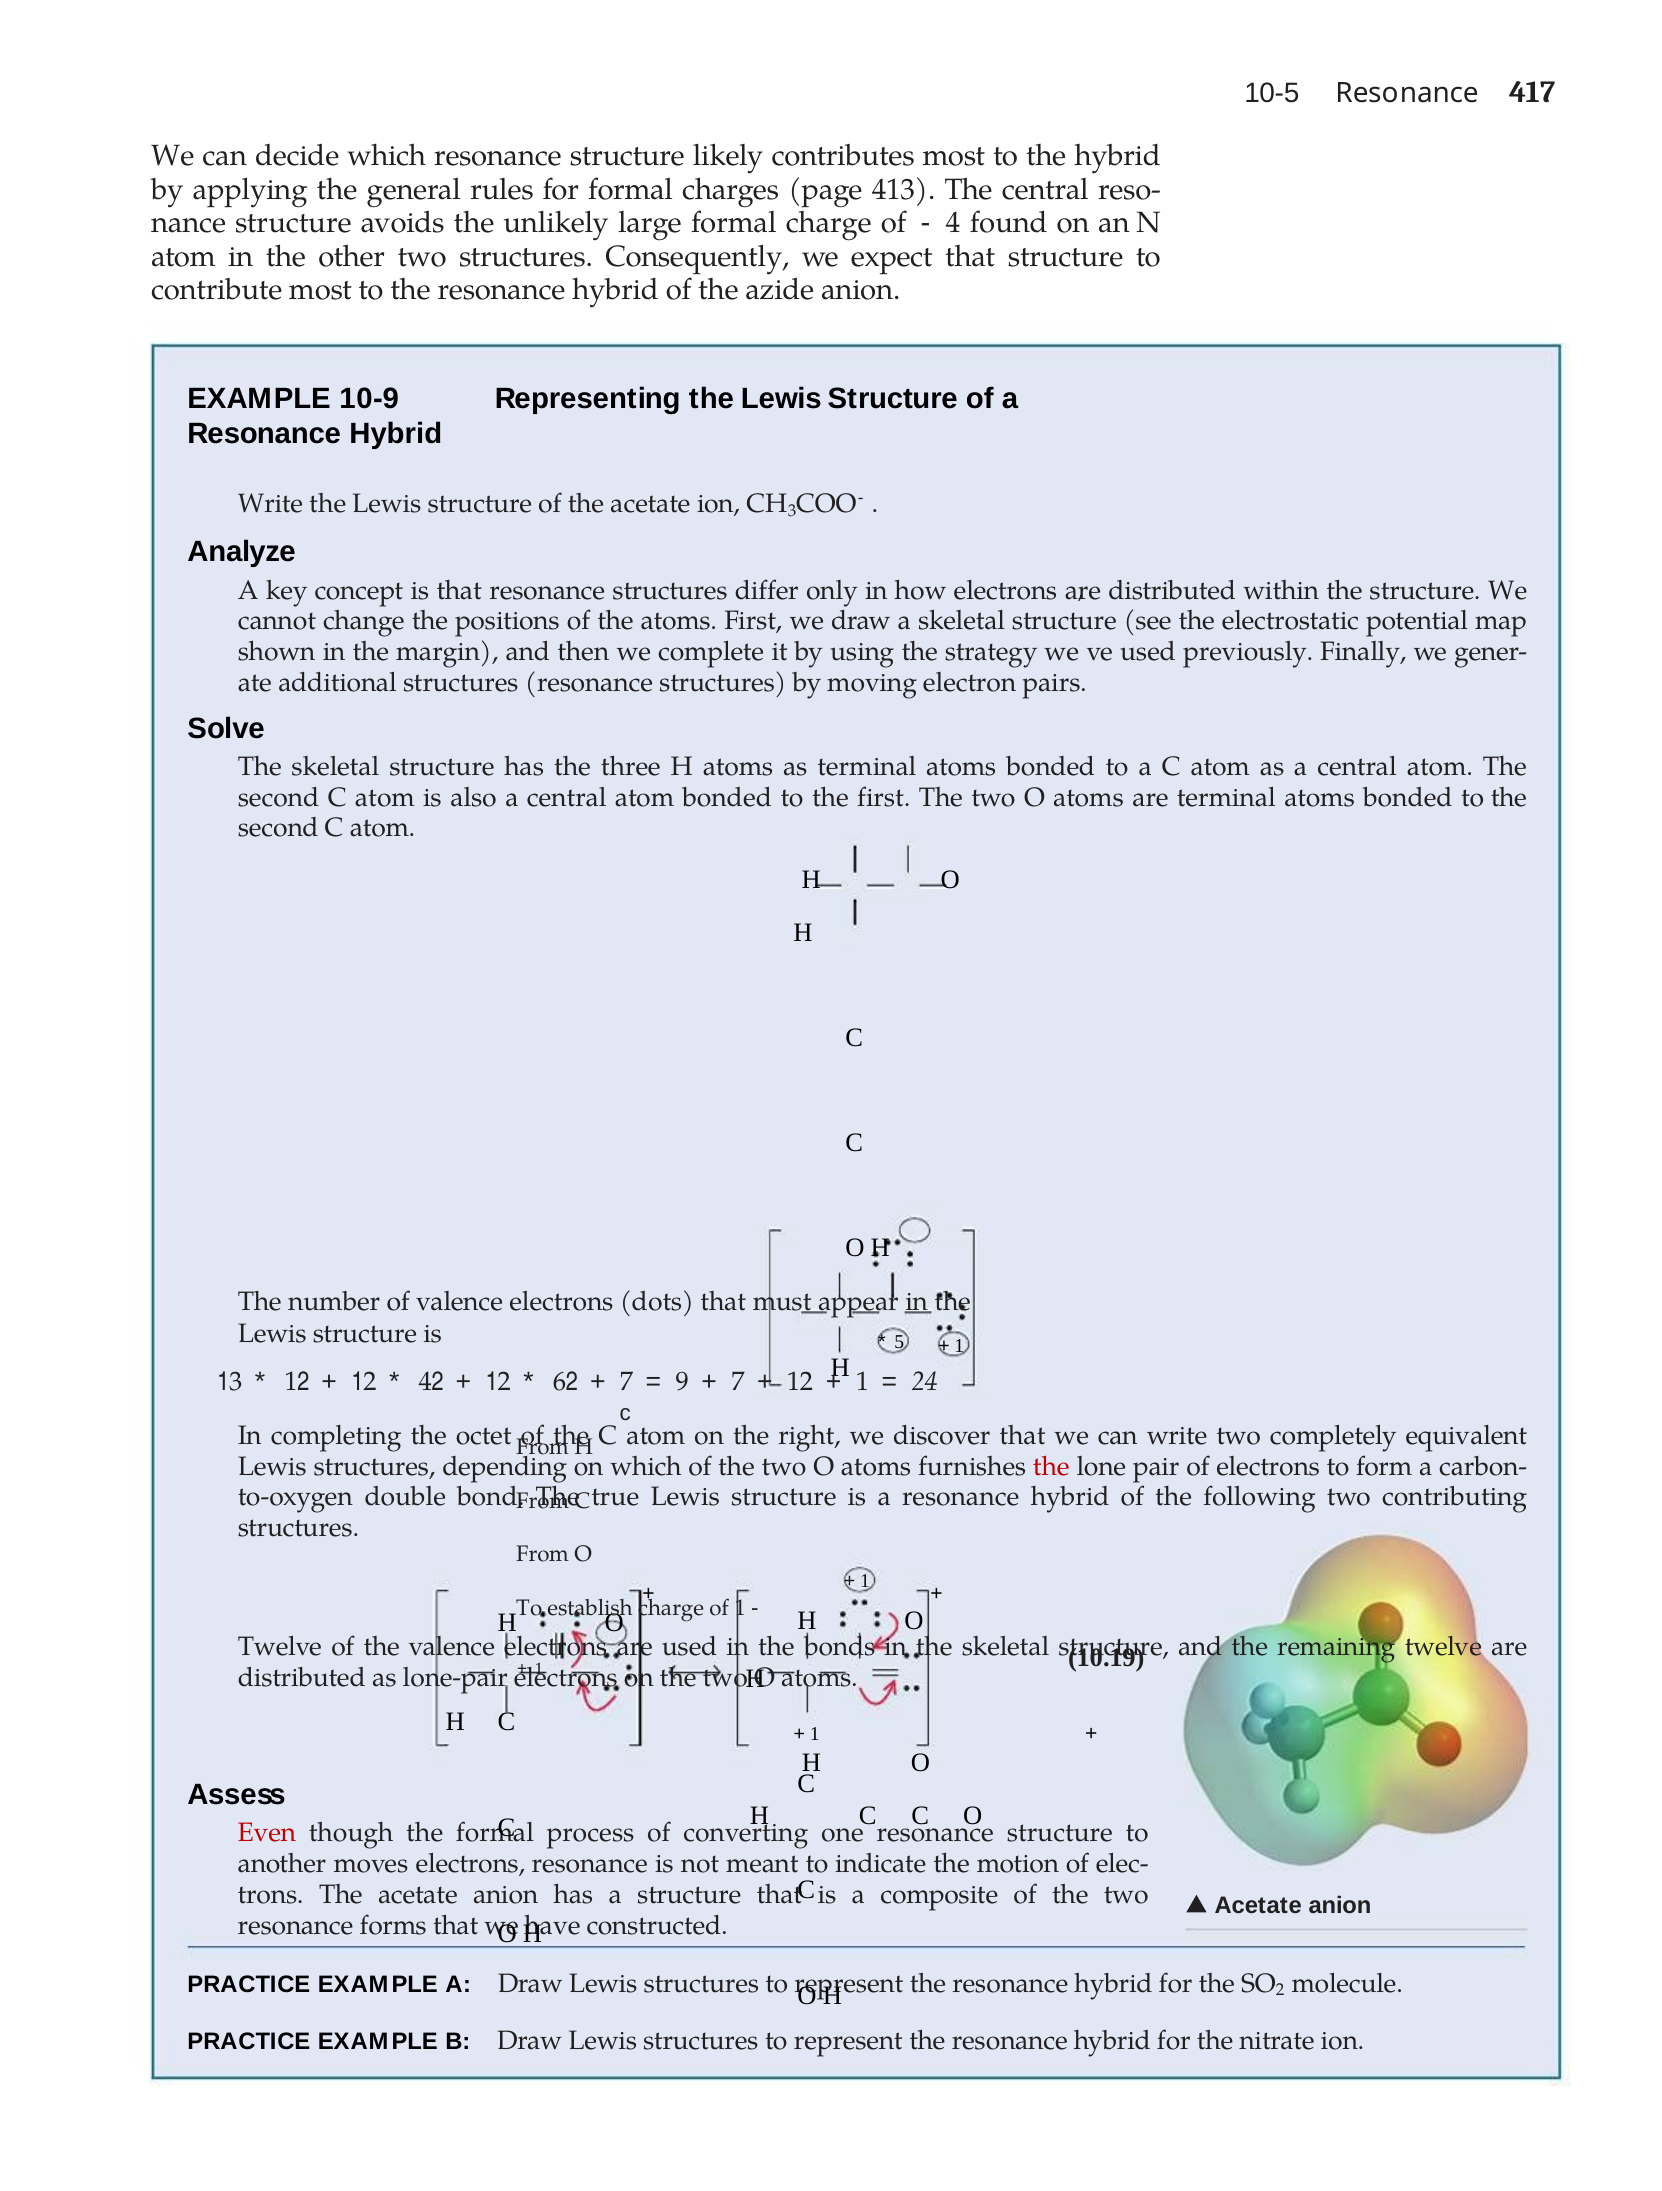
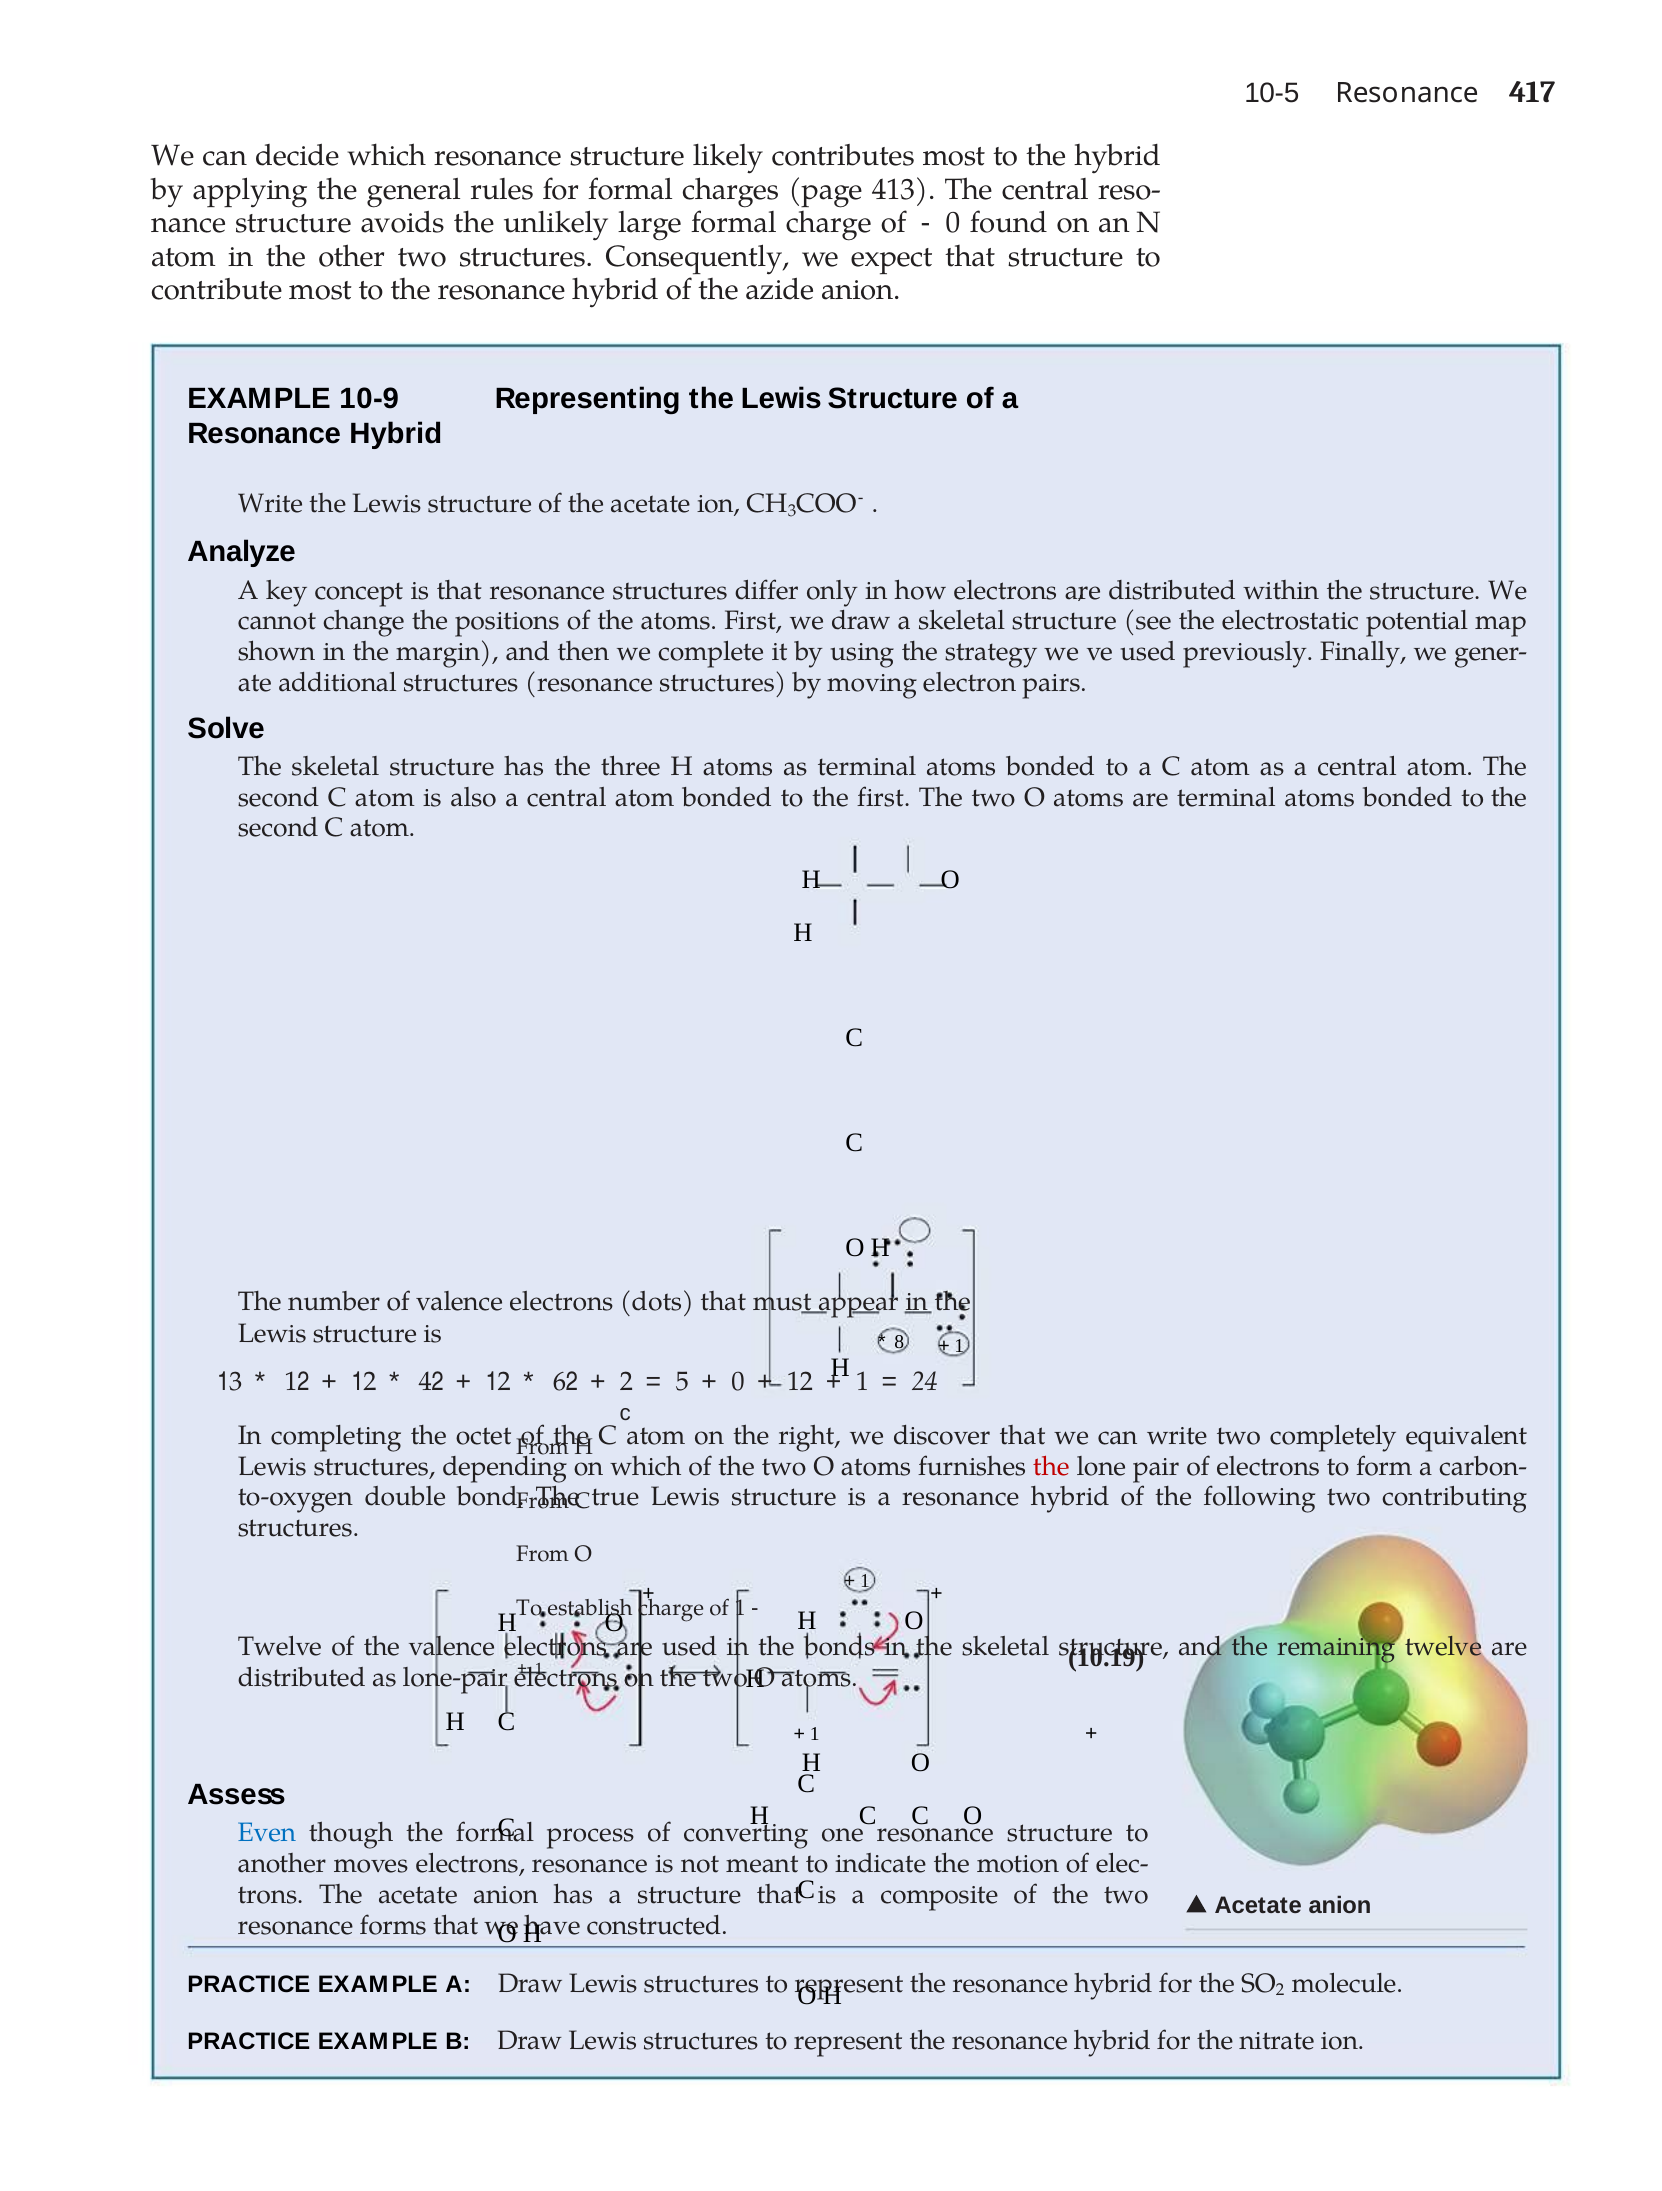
4 at (953, 223): 4 -> 0
5: 5 -> 8
7 at (627, 1381): 7 -> 2
9: 9 -> 5
7 at (738, 1381): 7 -> 0
Even colour: red -> blue
